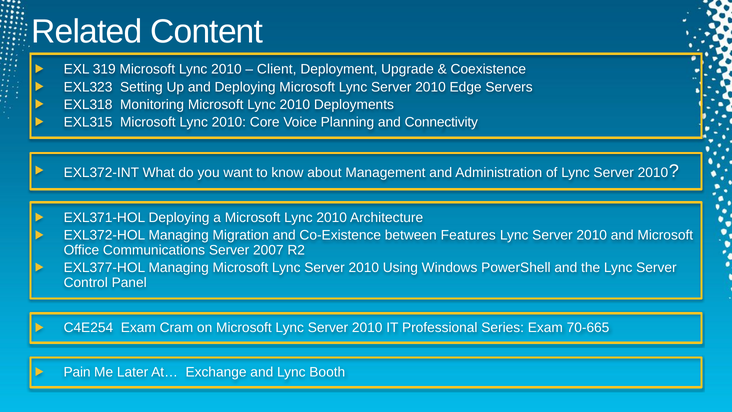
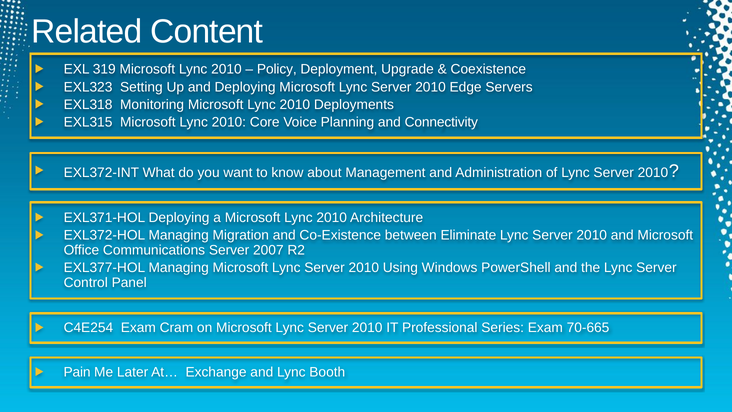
Client: Client -> Policy
Features: Features -> Eliminate
